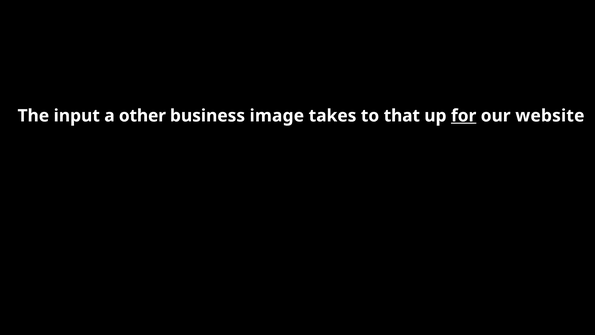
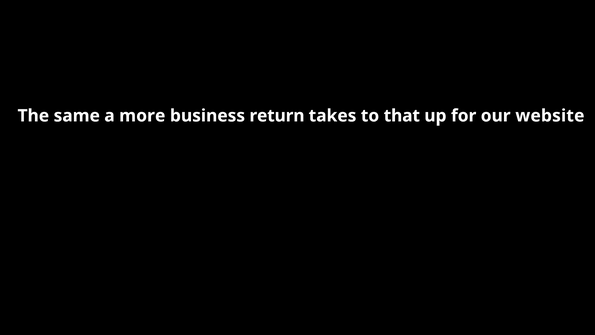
input: input -> same
other: other -> more
image: image -> return
for underline: present -> none
